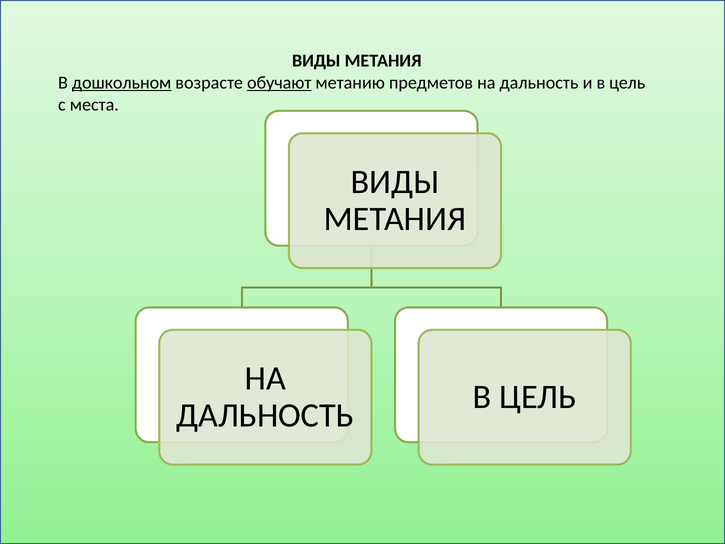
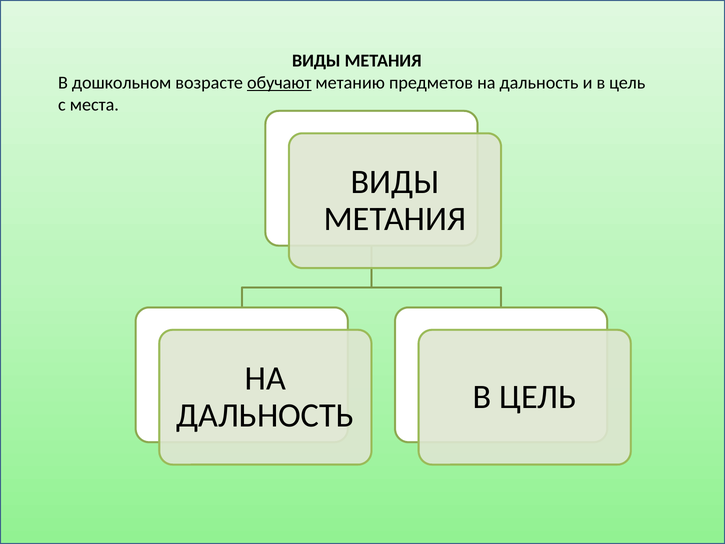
дошкольном underline: present -> none
